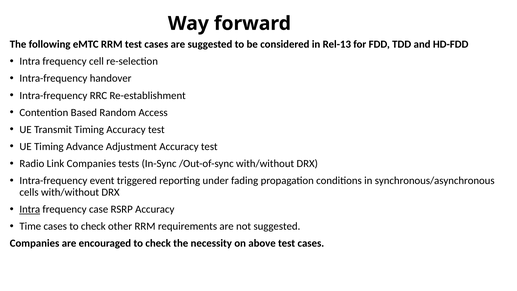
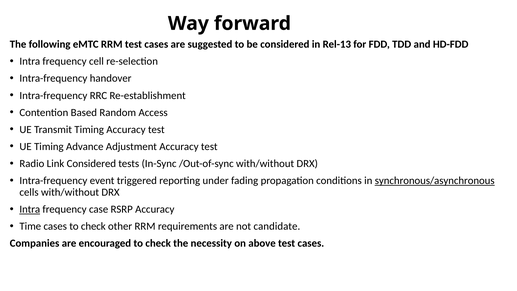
Link Companies: Companies -> Considered
synchronous/asynchronous underline: none -> present
not suggested: suggested -> candidate
